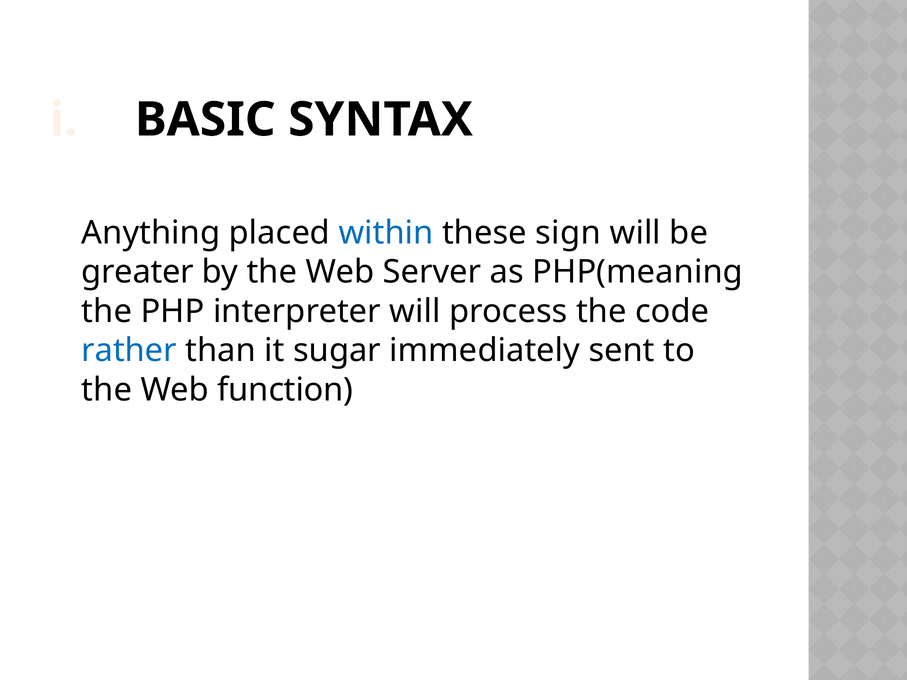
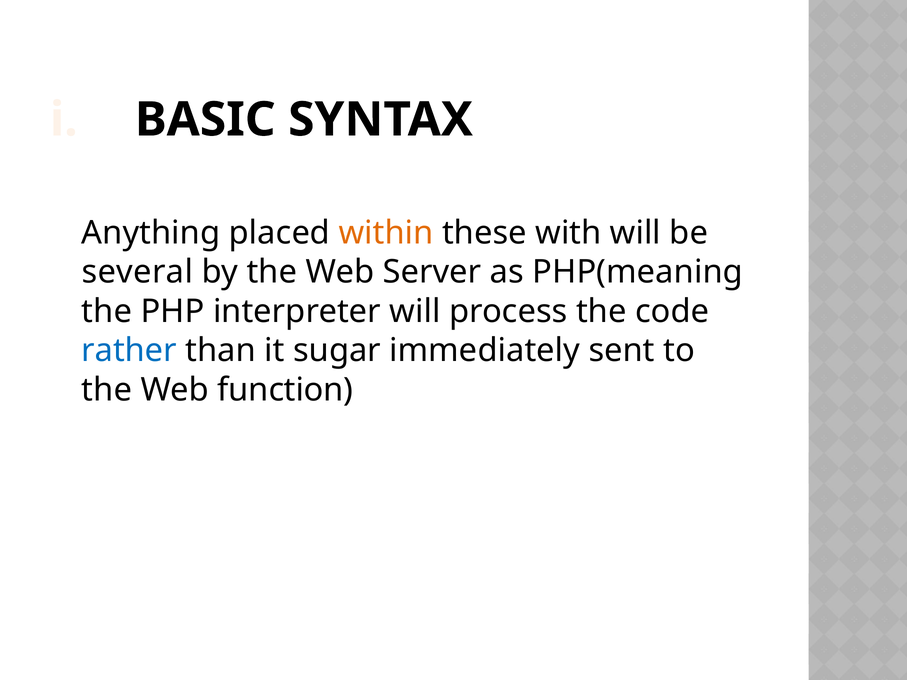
within colour: blue -> orange
sign: sign -> with
greater: greater -> several
